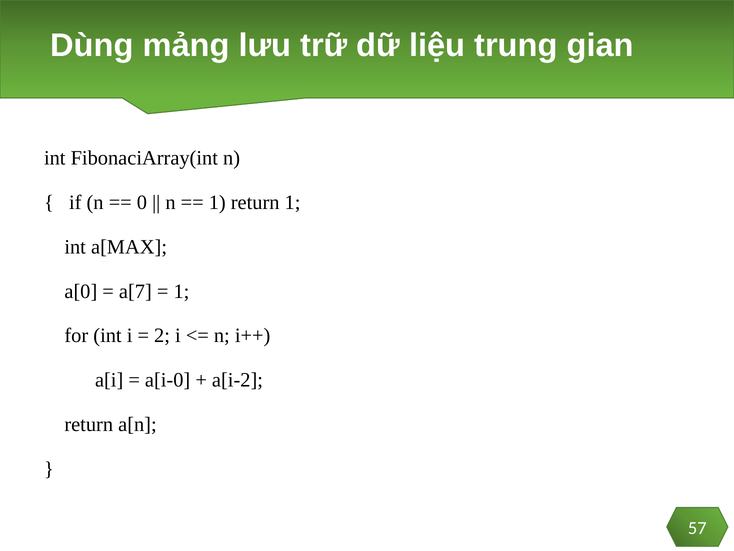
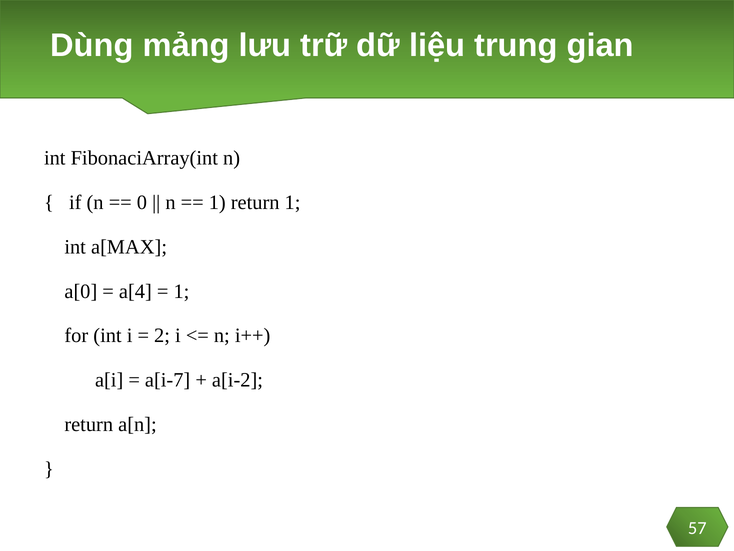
a[7: a[7 -> a[4
a[i-0: a[i-0 -> a[i-7
